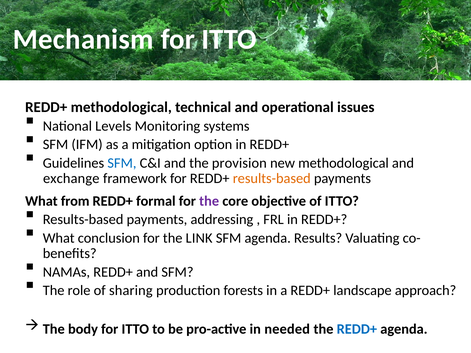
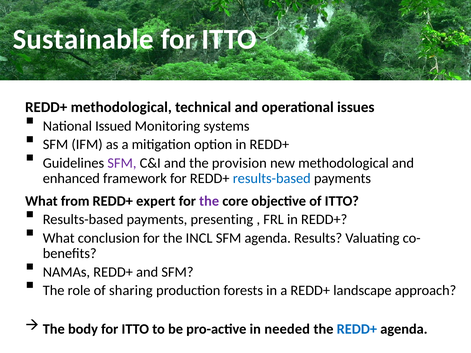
Mechanism: Mechanism -> Sustainable
Levels: Levels -> Issued
SFM at (122, 163) colour: blue -> purple
exchange: exchange -> enhanced
results-based at (272, 179) colour: orange -> blue
formal: formal -> expert
addressing: addressing -> presenting
LINK: LINK -> INCL
